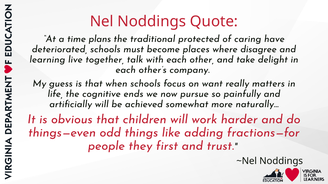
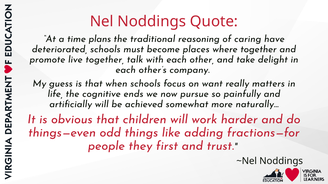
protected: protected -> reasoning
where disagree: disagree -> together
learning: learning -> promote
